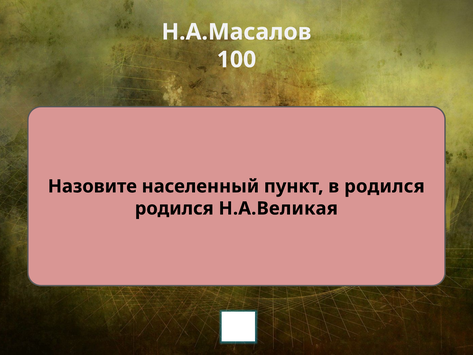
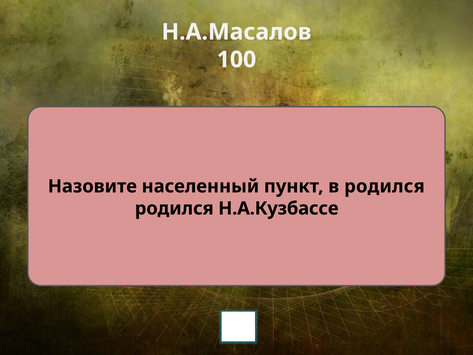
Н.А.Великая: Н.А.Великая -> Н.А.Кузбассе
